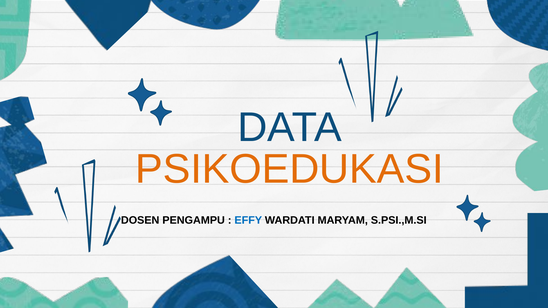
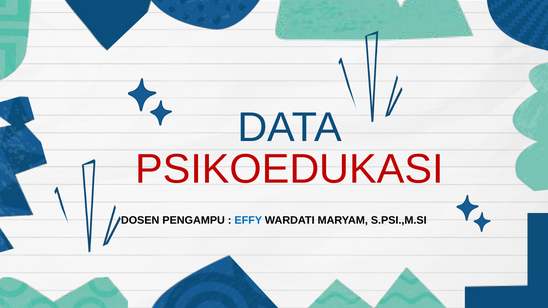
PSIKOEDUKASI colour: orange -> red
